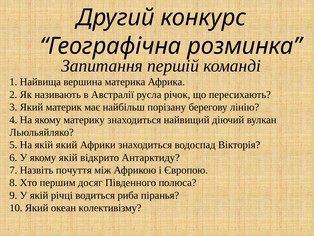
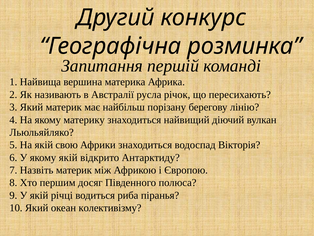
якій який: який -> свою
Назвіть почуття: почуття -> материк
